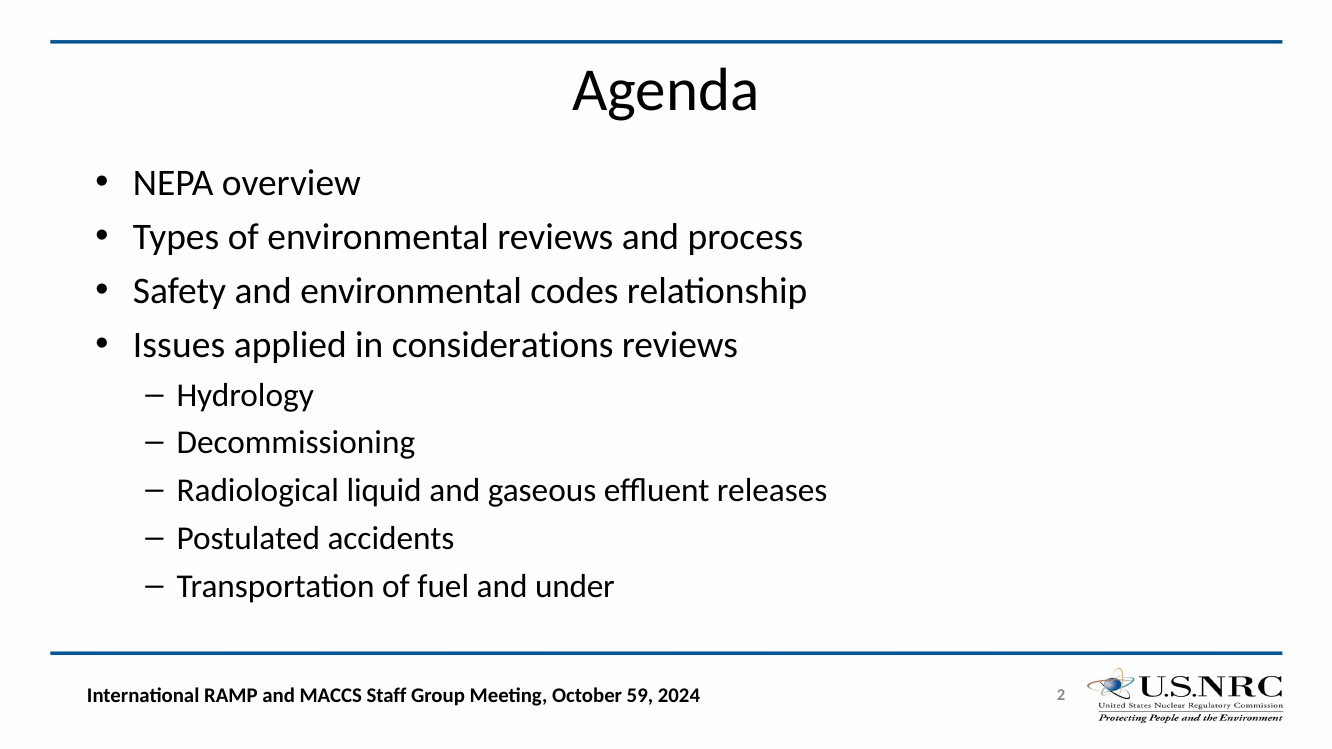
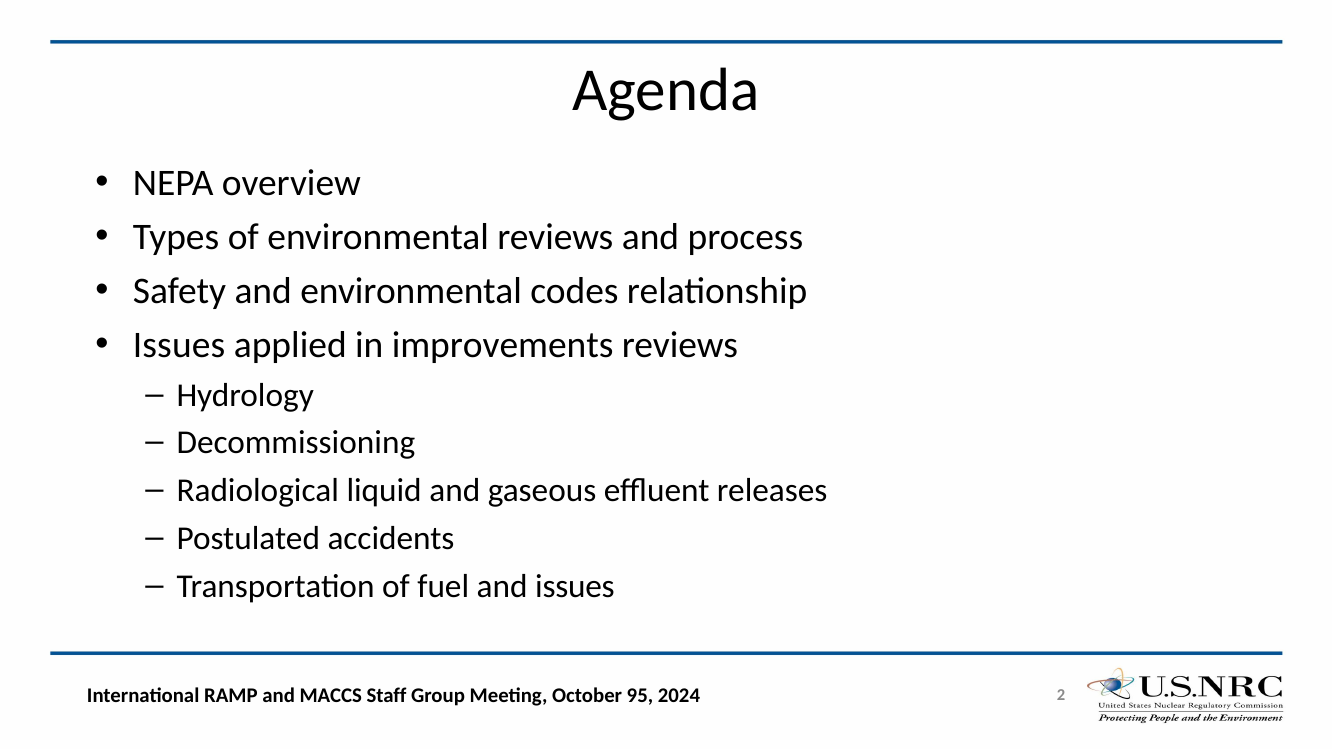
considerations: considerations -> improvements
and under: under -> issues
59: 59 -> 95
